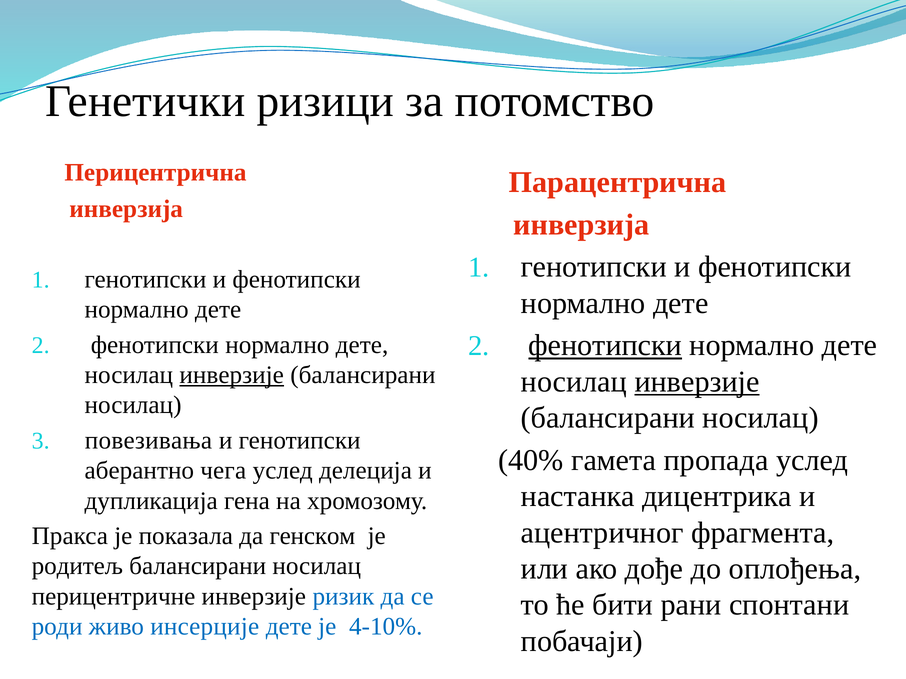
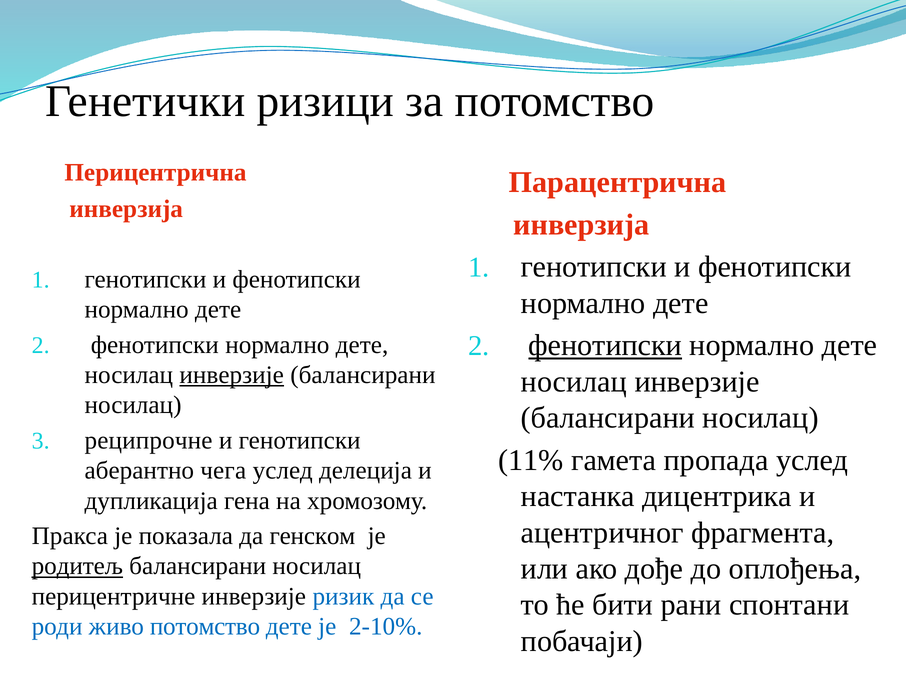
инверзије at (697, 382) underline: present -> none
повезивања: повезивања -> реципрочне
40%: 40% -> 11%
родитељ underline: none -> present
живо инсерције: инсерције -> потомство
4-10%: 4-10% -> 2-10%
